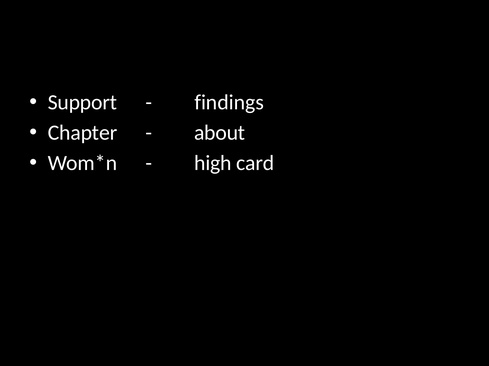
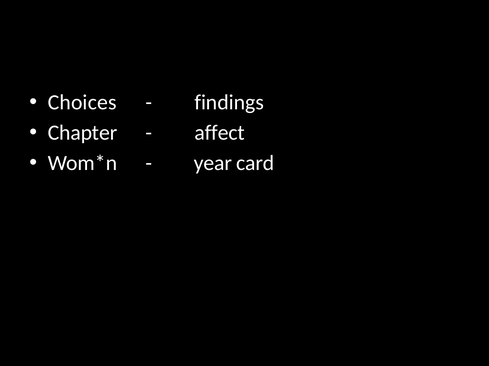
Support: Support -> Choices
about: about -> affect
high: high -> year
